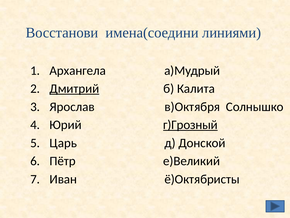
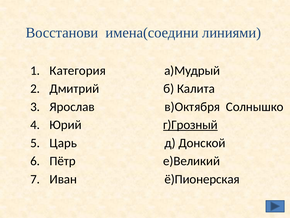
Архангела: Архангела -> Категория
Дмитрий underline: present -> none
ё)Октябристы: ё)Октябристы -> ё)Пионерская
